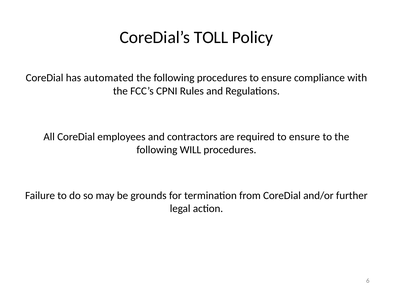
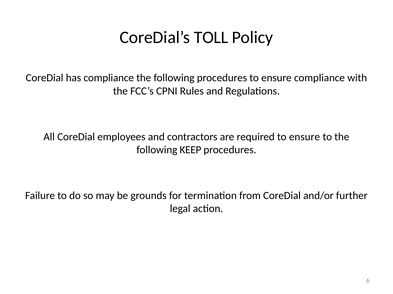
has automated: automated -> compliance
WILL: WILL -> KEEP
